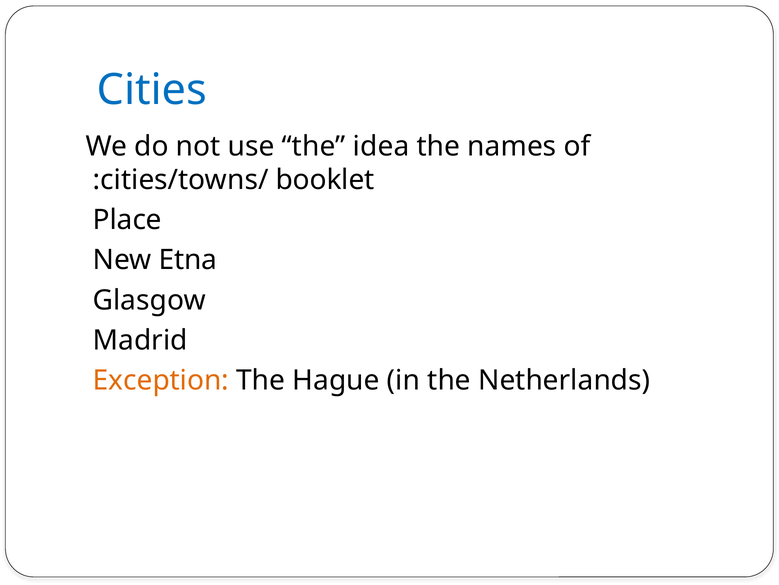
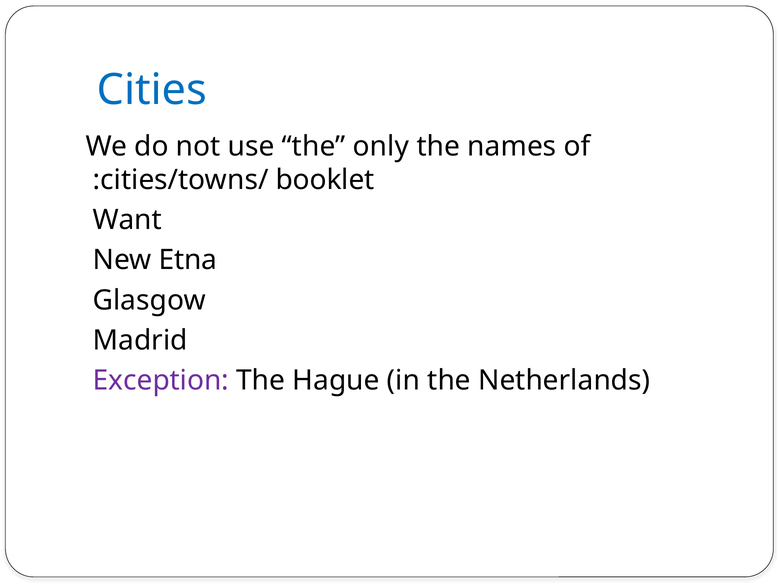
idea: idea -> only
Place: Place -> Want
Exception colour: orange -> purple
